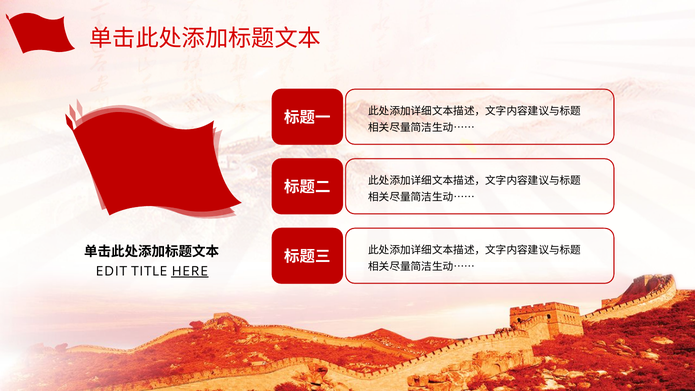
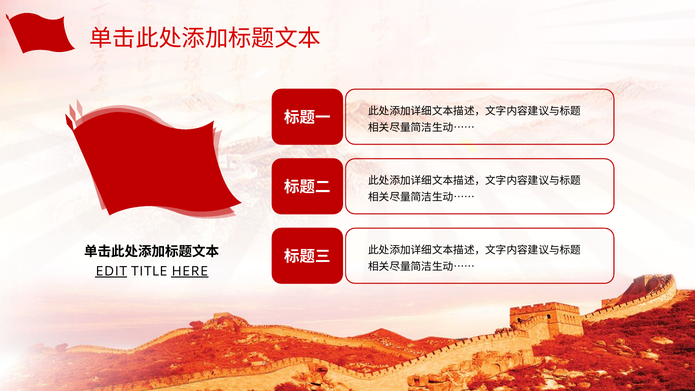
EDIT underline: none -> present
